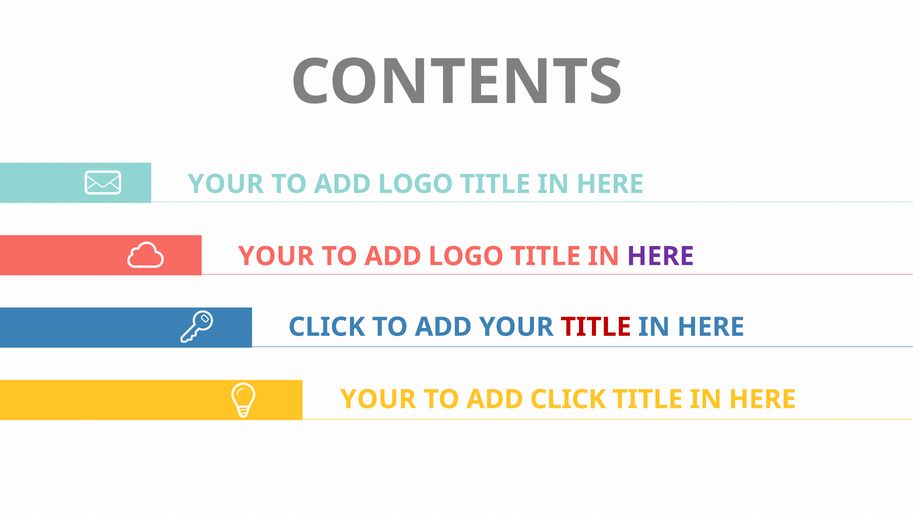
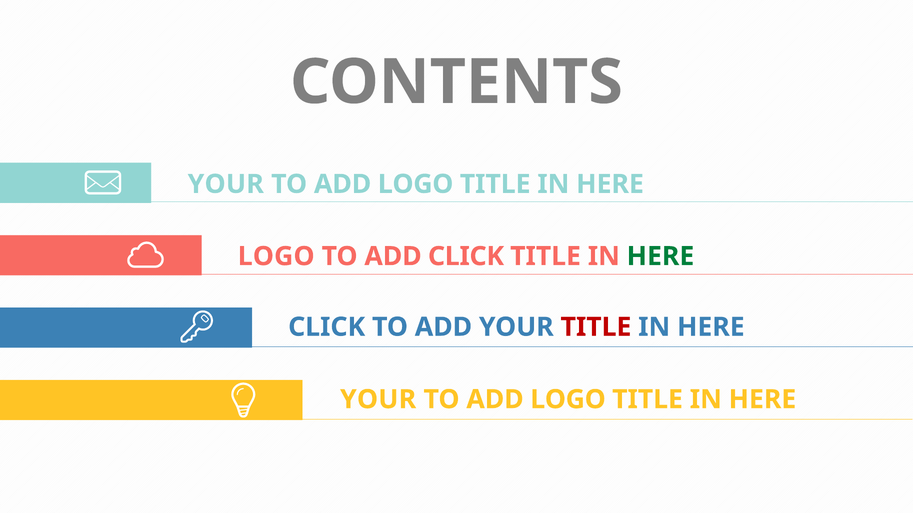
YOUR at (276, 257): YOUR -> LOGO
LOGO at (466, 257): LOGO -> CLICK
HERE at (660, 257) colour: purple -> green
CLICK at (568, 400): CLICK -> LOGO
